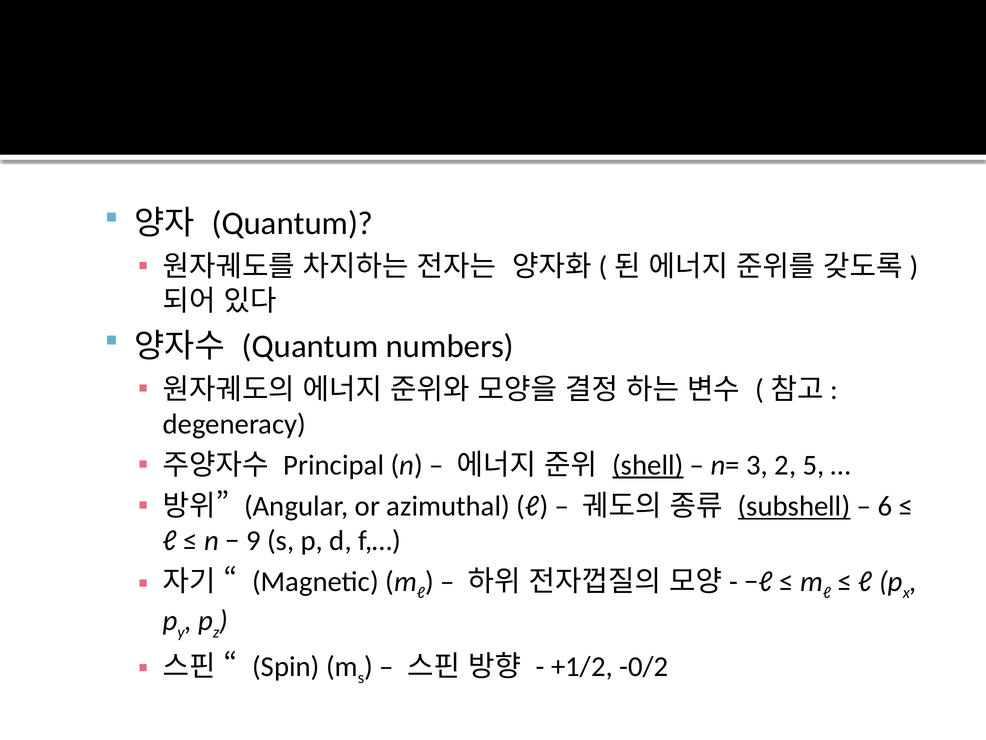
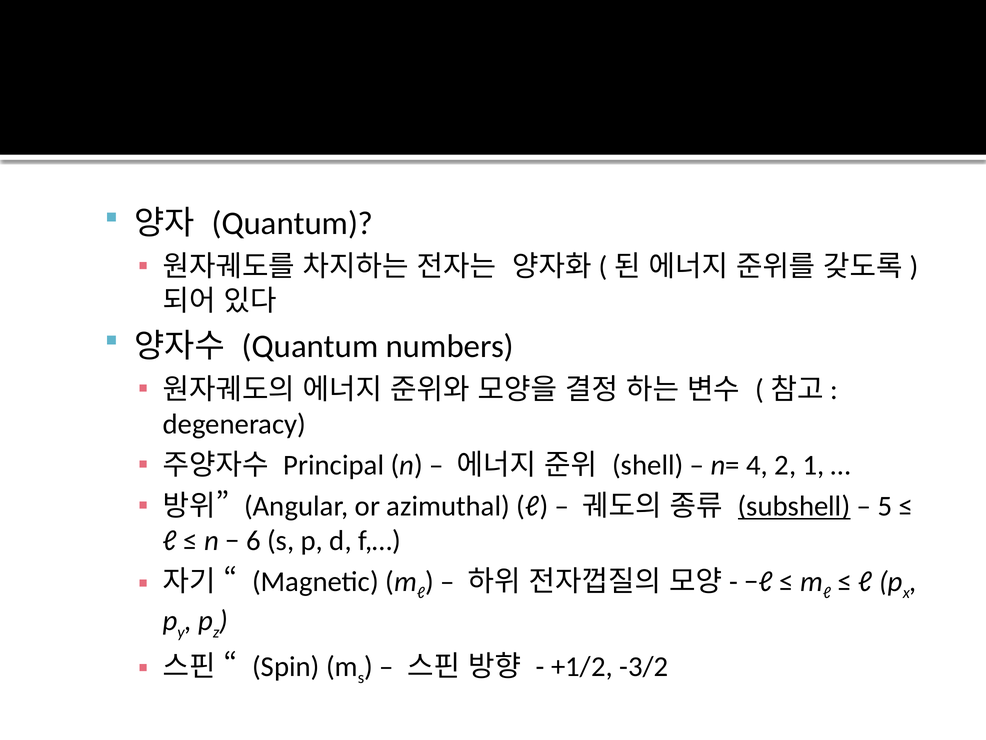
shell underline: present -> none
3: 3 -> 4
5: 5 -> 1
6: 6 -> 5
9: 9 -> 6
-0/2: -0/2 -> -3/2
